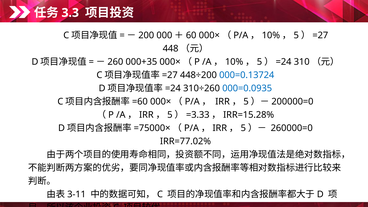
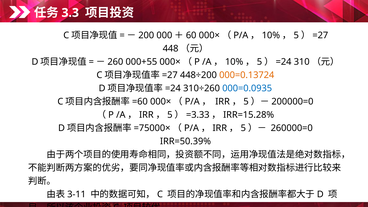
000+35: 000+35 -> 000+55
000=0.13724 colour: blue -> orange
IRR=77.02%: IRR=77.02% -> IRR=50.39%
